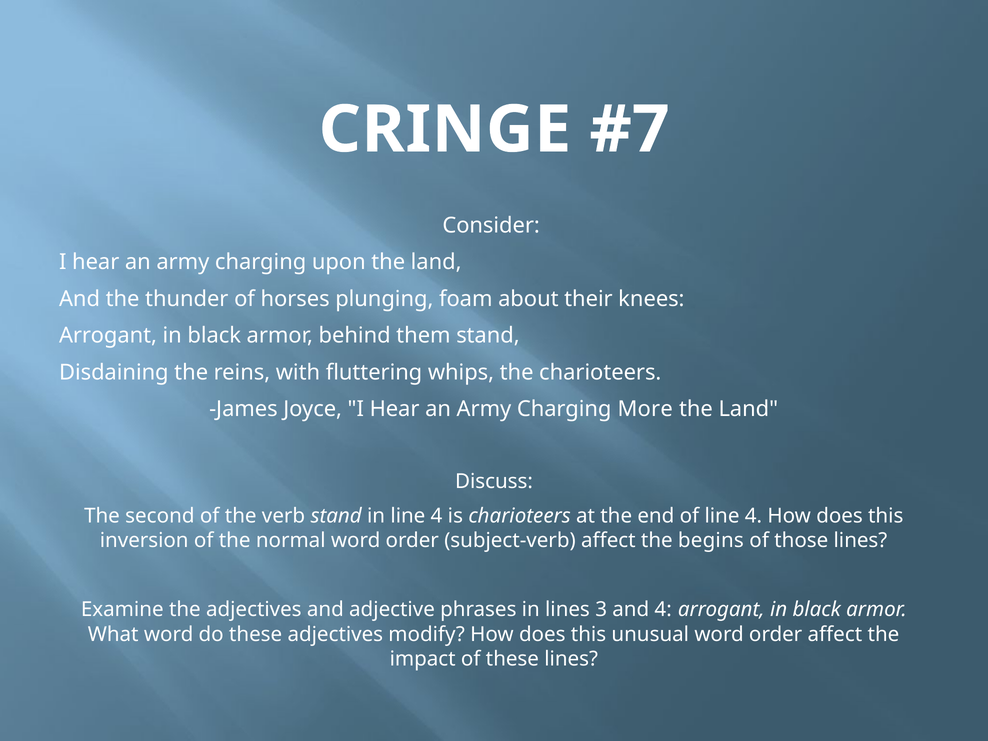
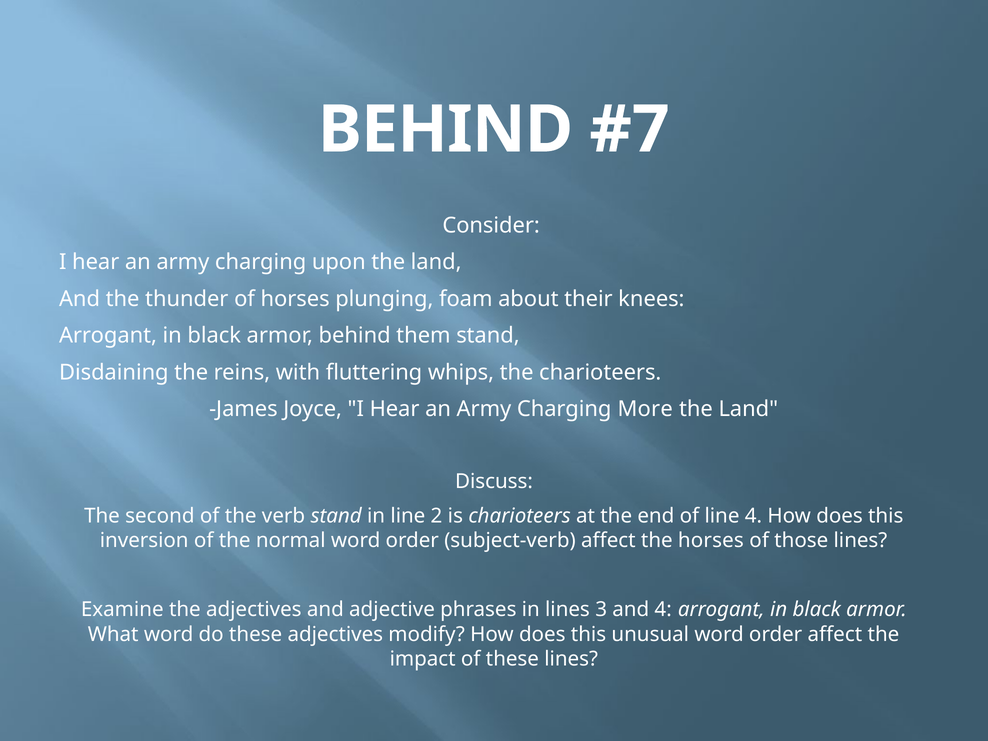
CRINGE at (445, 130): CRINGE -> BEHIND
in line 4: 4 -> 2
the begins: begins -> horses
